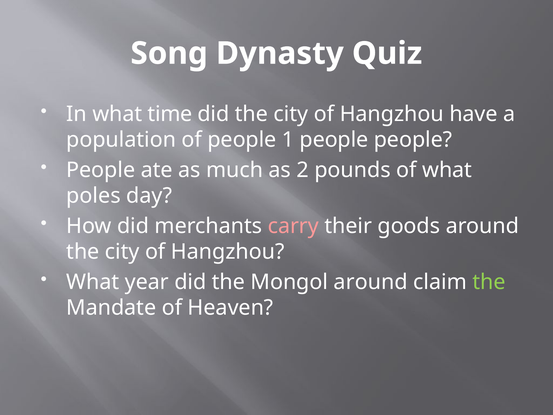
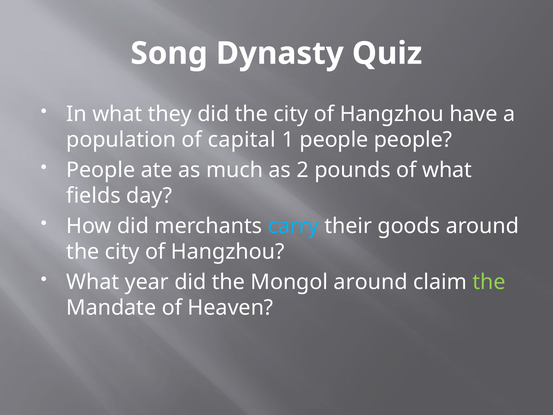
time: time -> they
of people: people -> capital
poles: poles -> fields
carry colour: pink -> light blue
